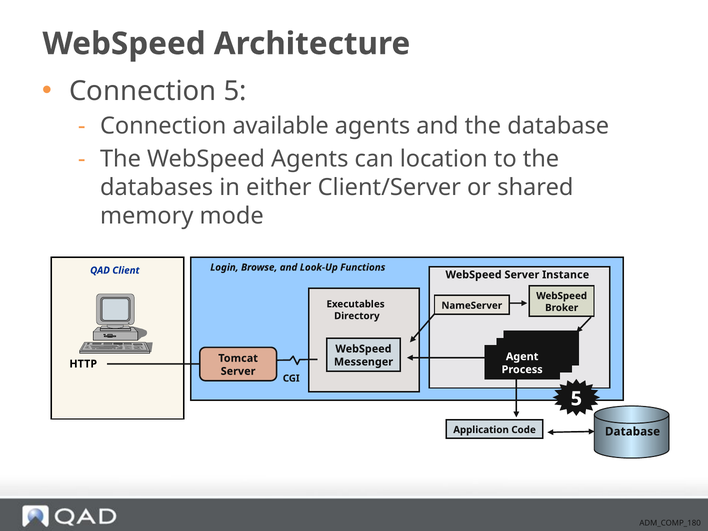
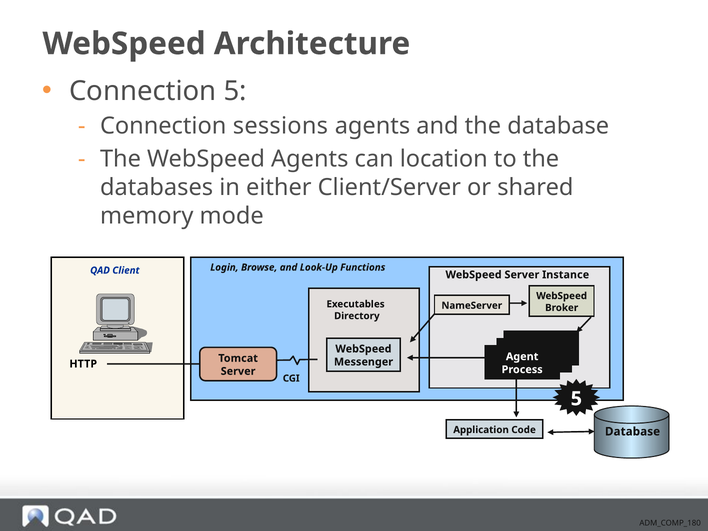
available: available -> sessions
